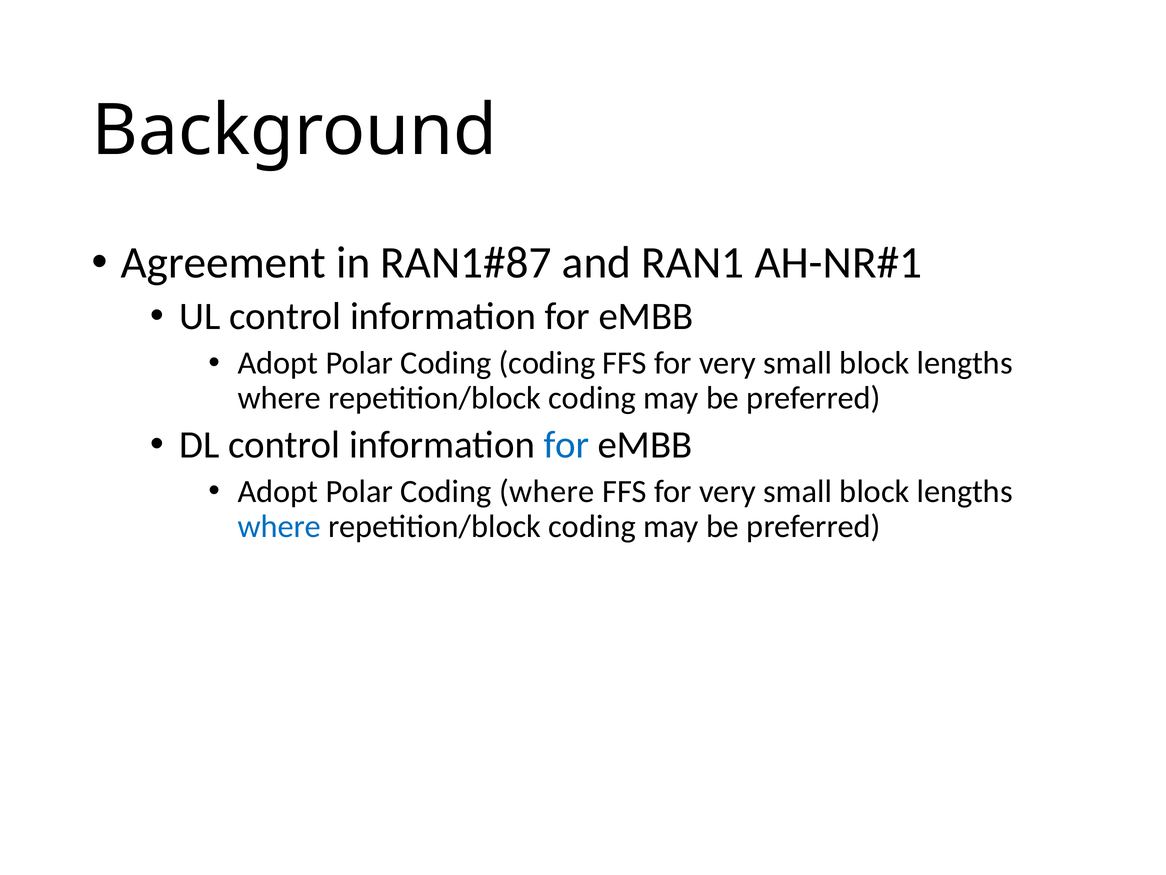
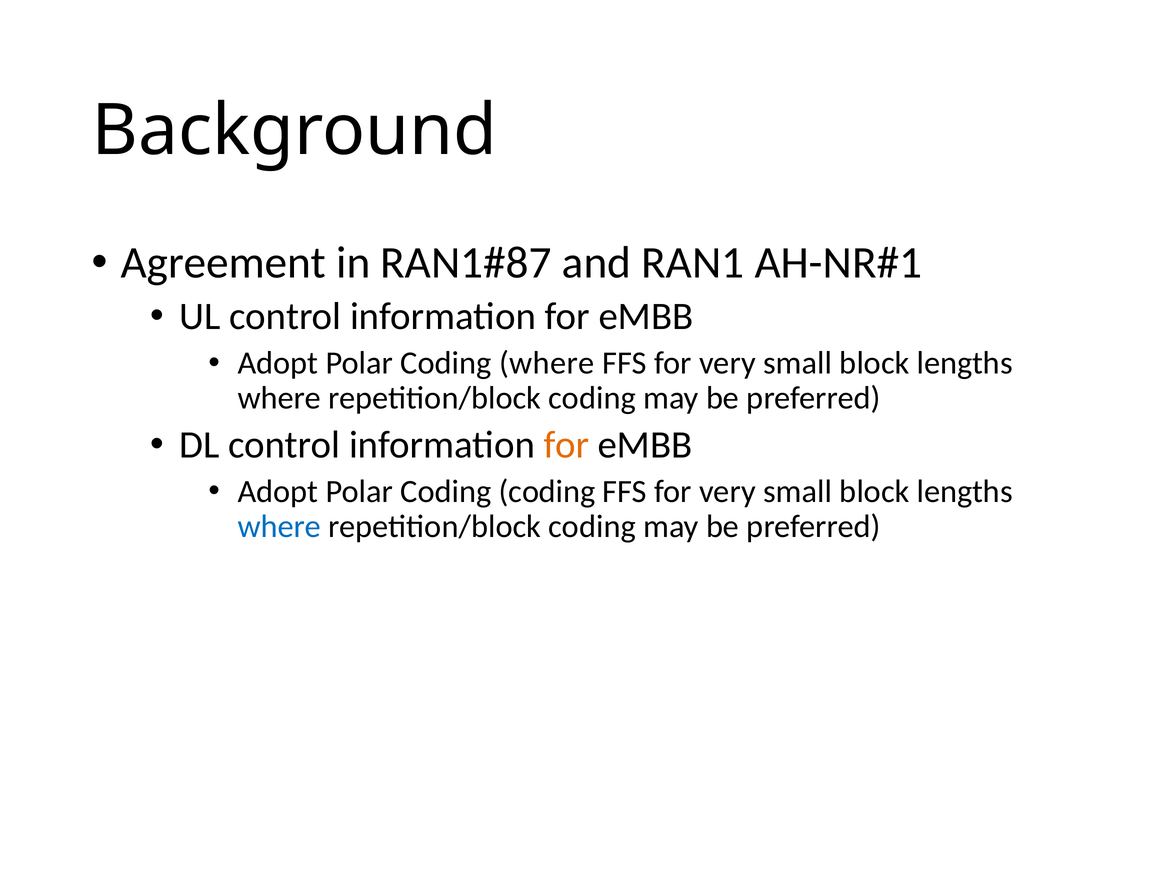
Coding coding: coding -> where
for at (566, 445) colour: blue -> orange
Coding where: where -> coding
